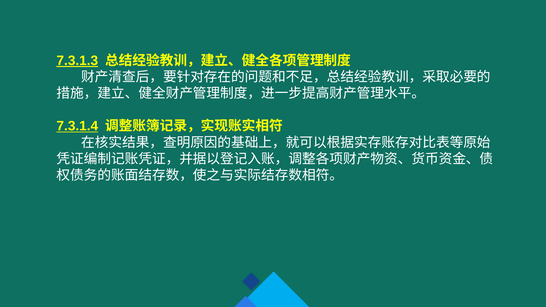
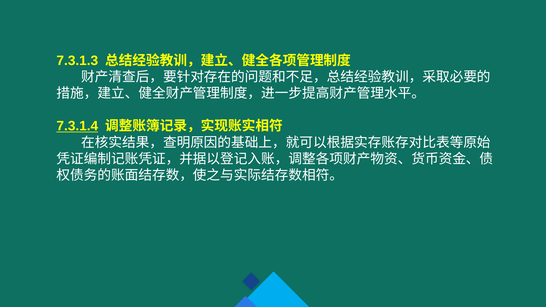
7.3.1.3 underline: present -> none
